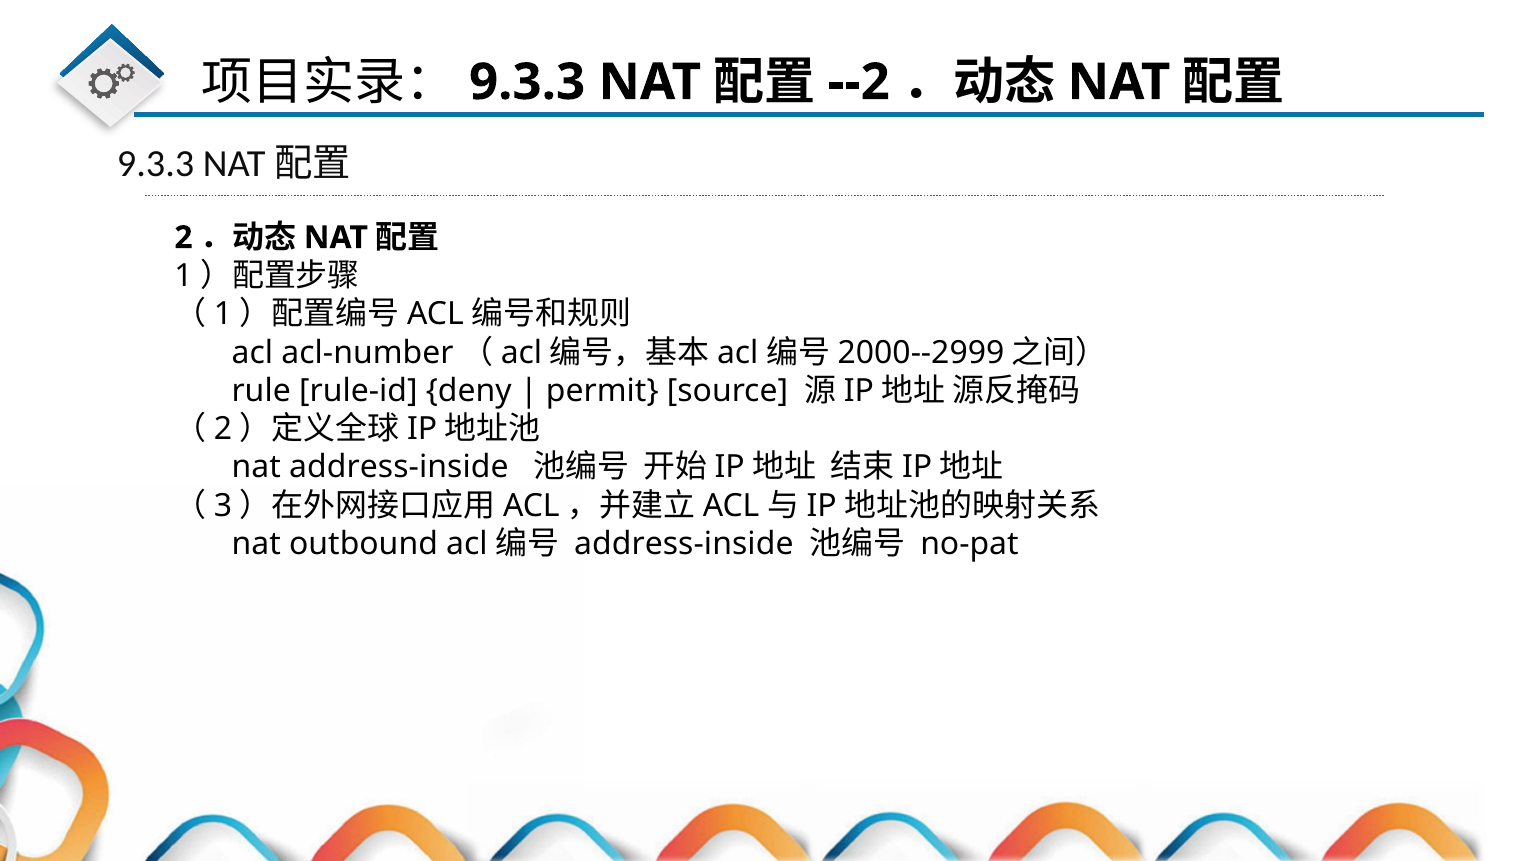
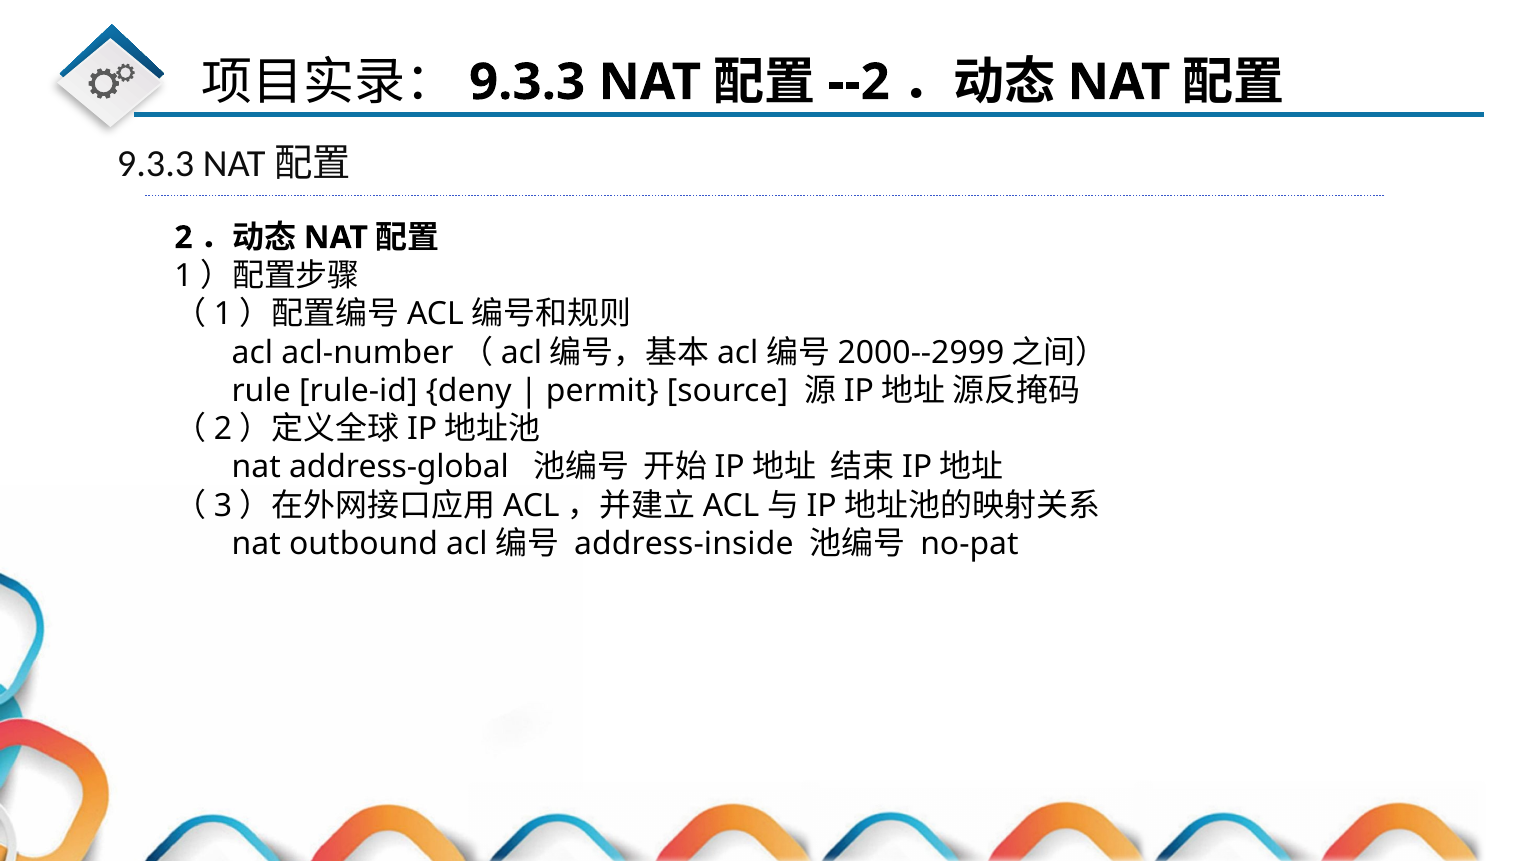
nat address-inside: address-inside -> address-global
